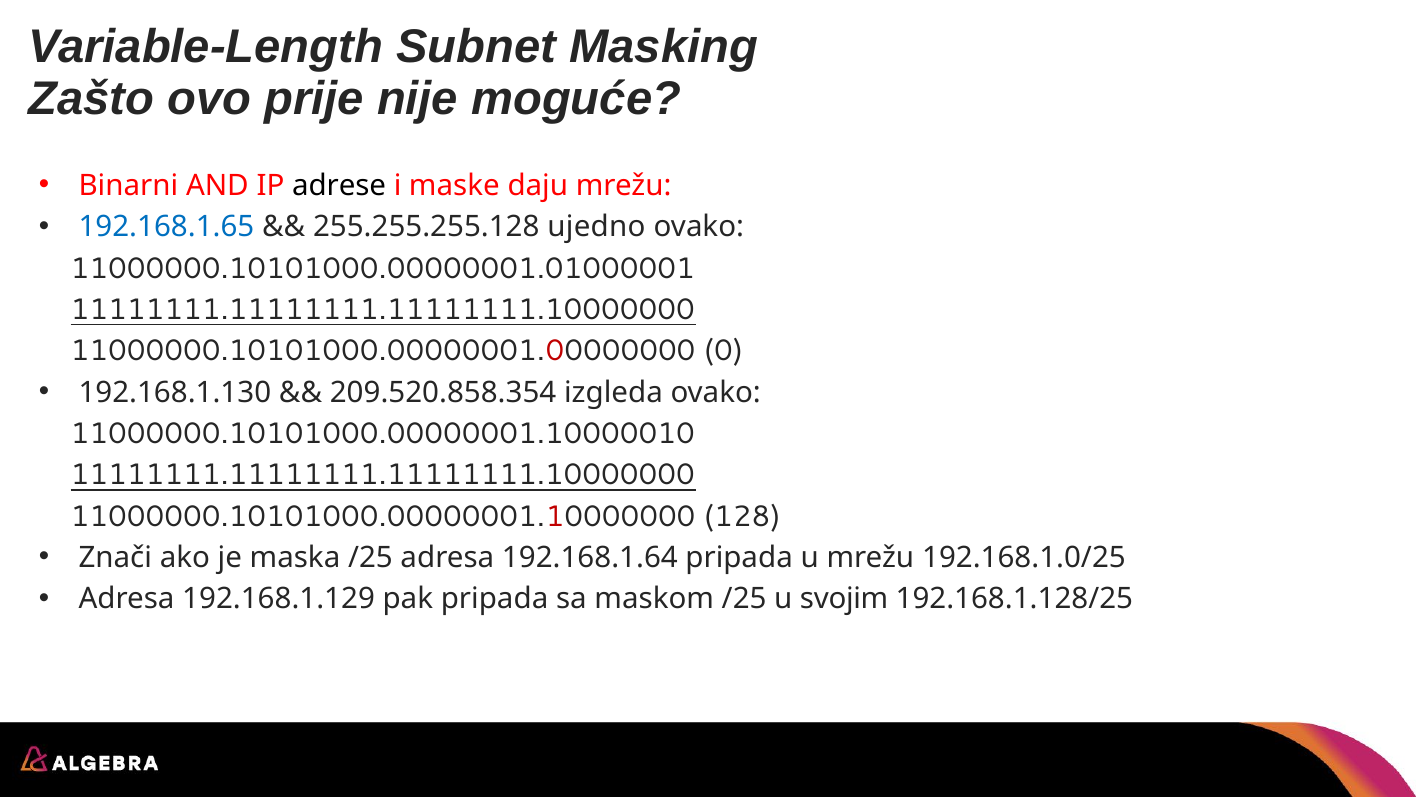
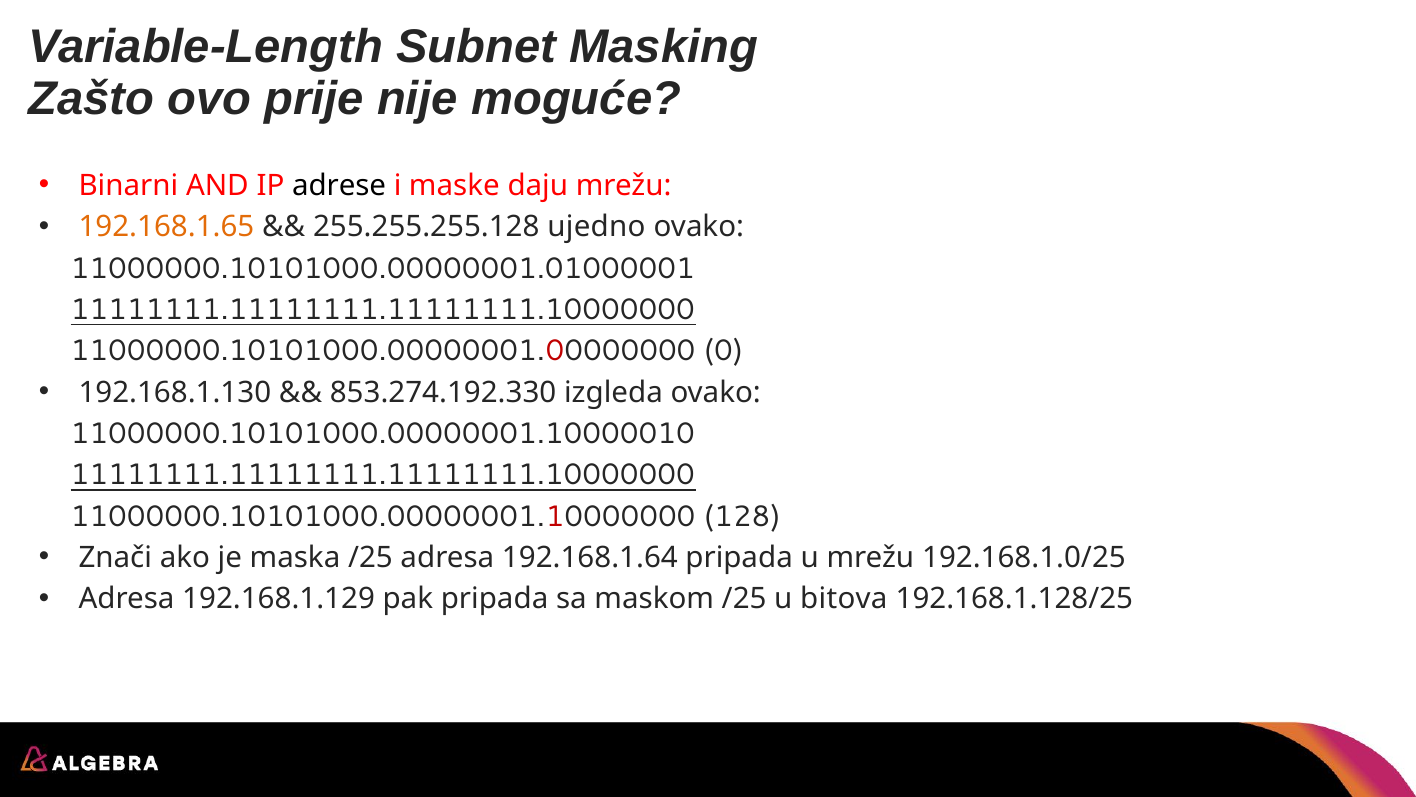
192.168.1.65 colour: blue -> orange
209.520.858.354: 209.520.858.354 -> 853.274.192.330
svojim: svojim -> bitova
